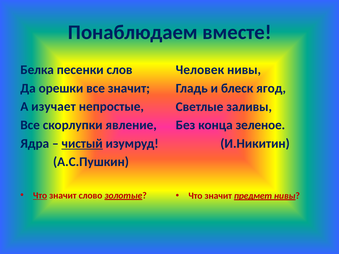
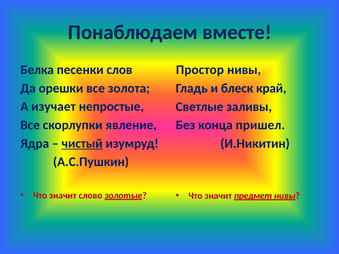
Человек: Человек -> Простор
все значит: значит -> золота
ягод: ягод -> край
зеленое: зеленое -> пришел
Что at (40, 196) underline: present -> none
